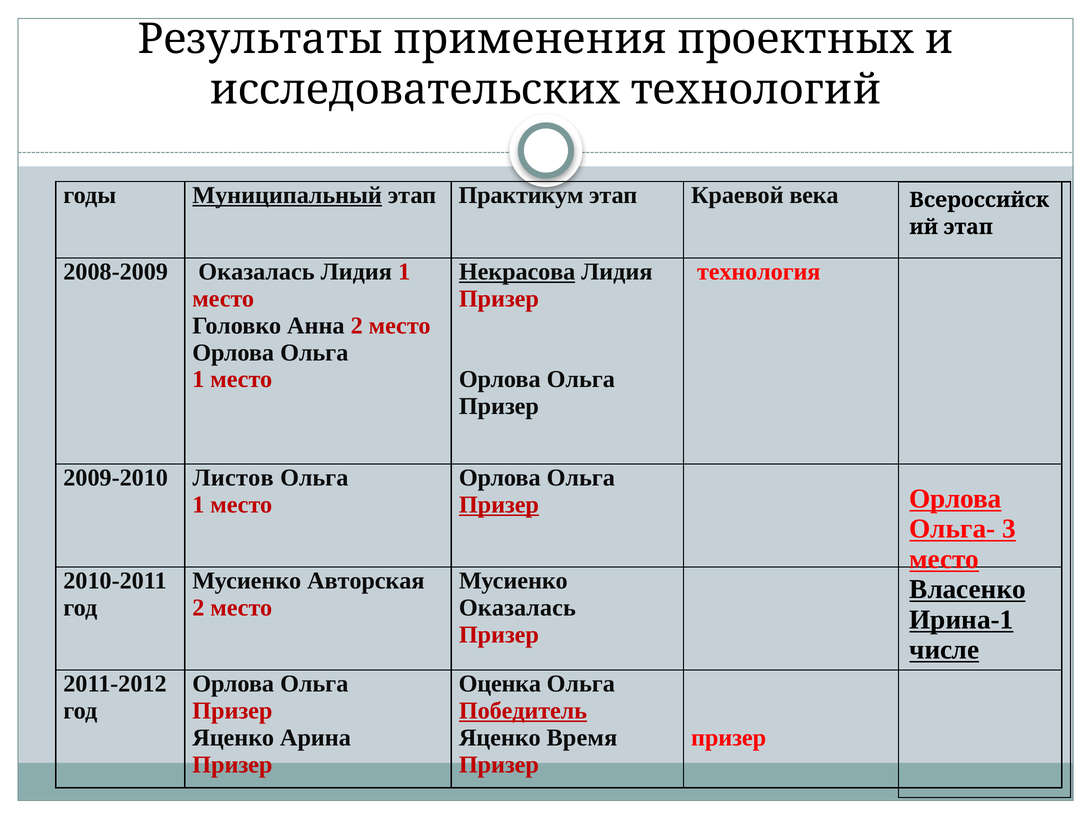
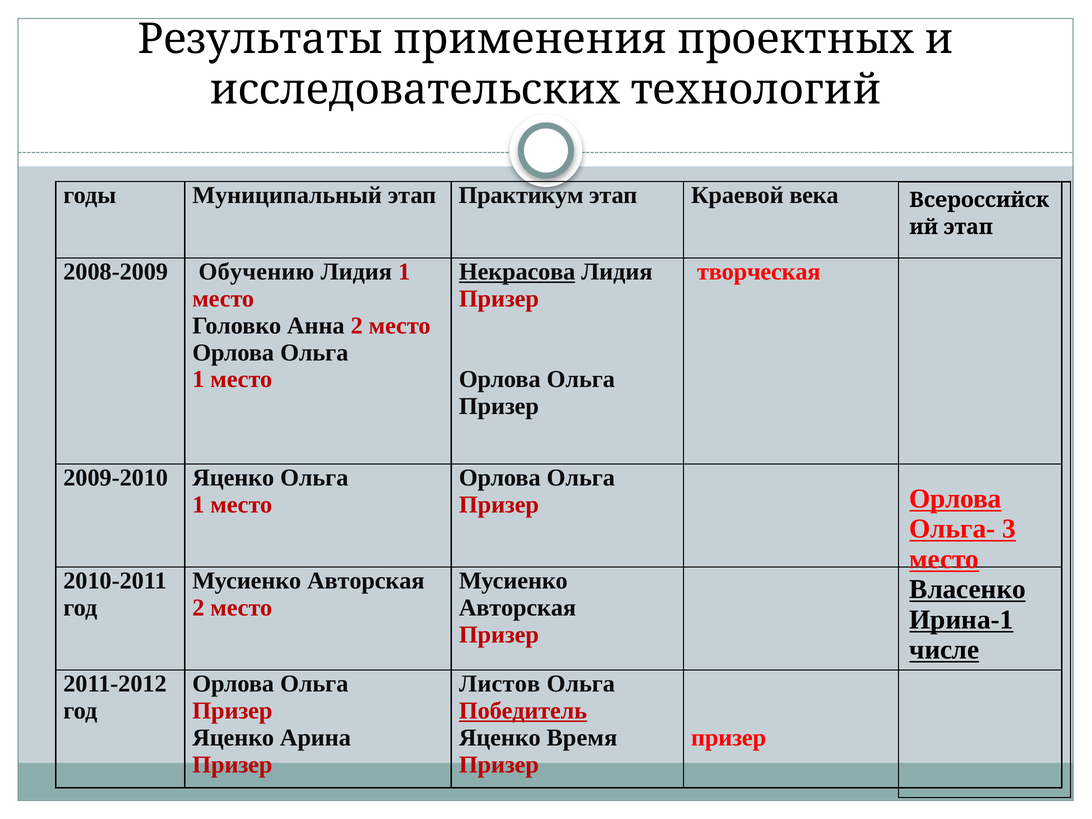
Муниципальный underline: present -> none
2008-2009 Оказалась: Оказалась -> Обучению
технология: технология -> творческая
2009-2010 Листов: Листов -> Яценко
Призер at (499, 505) underline: present -> none
Оказалась at (517, 608): Оказалась -> Авторская
Оценка: Оценка -> Листов
